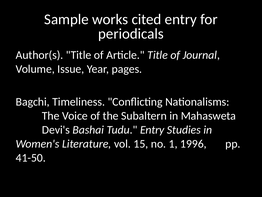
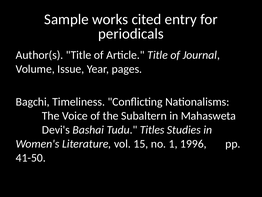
Tudu Entry: Entry -> Titles
